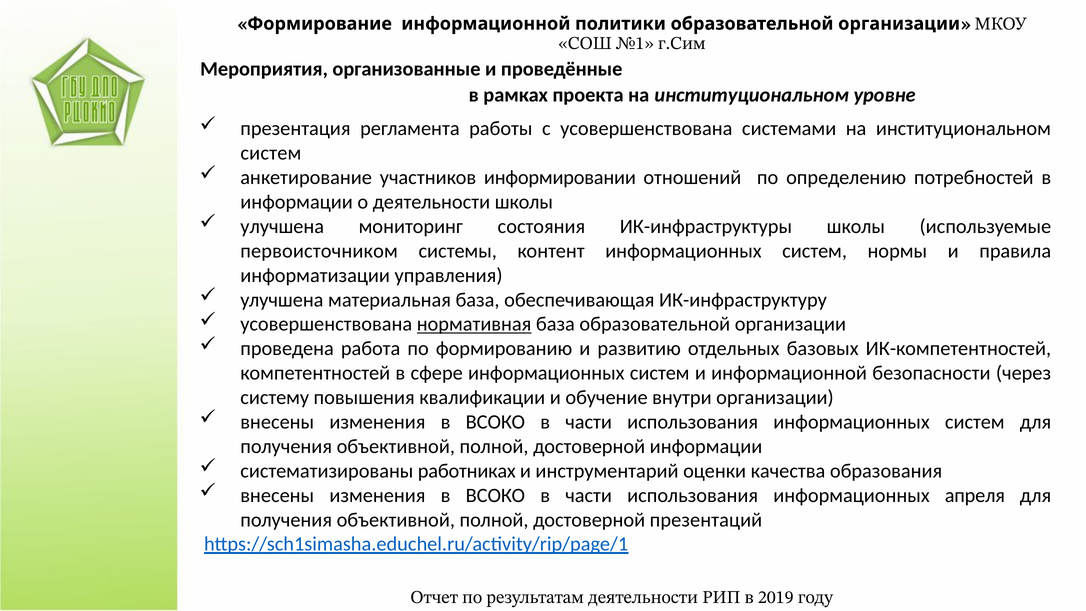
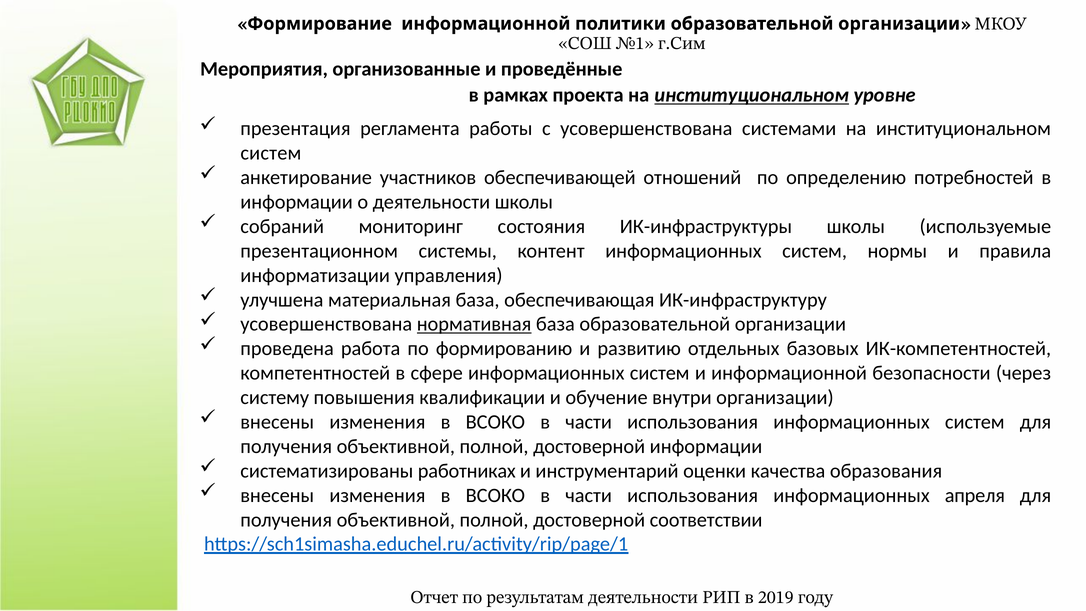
институциональном at (752, 95) underline: none -> present
информировании: информировании -> обеспечивающей
улучшена at (282, 226): улучшена -> собраний
первоисточником: первоисточником -> презентационном
презентаций: презентаций -> соответствии
